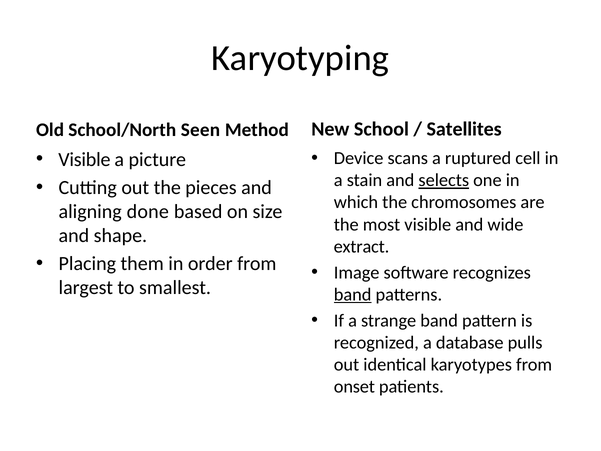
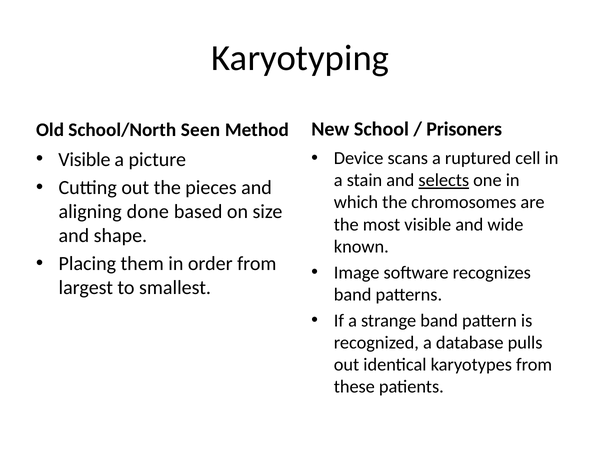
Satellites: Satellites -> Prisoners
extract: extract -> known
band at (353, 294) underline: present -> none
onset: onset -> these
